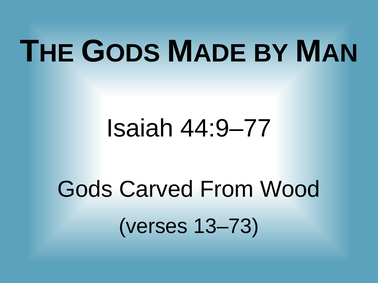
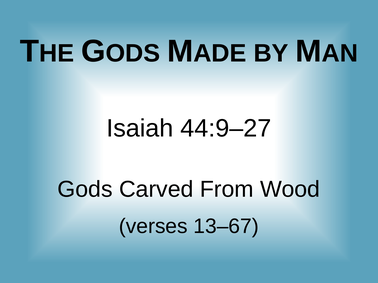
44:9–77: 44:9–77 -> 44:9–27
13–73: 13–73 -> 13–67
